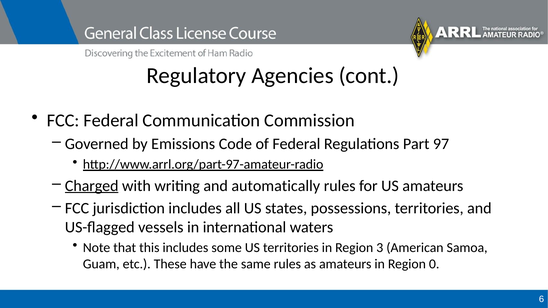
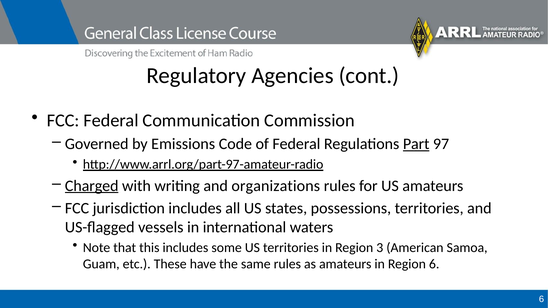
Part underline: none -> present
automatically: automatically -> organizations
Region 0: 0 -> 6
